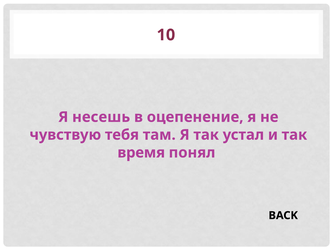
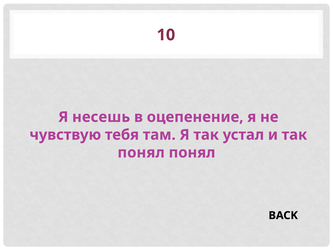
время at (141, 152): время -> понял
